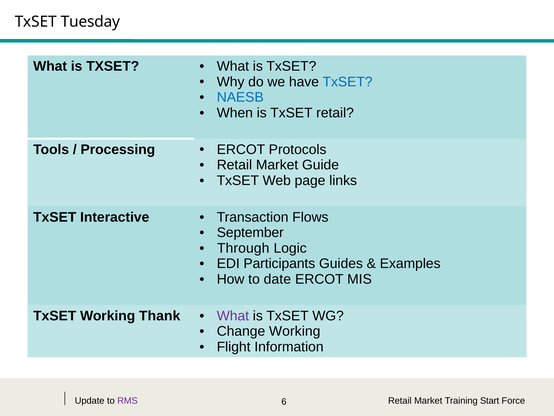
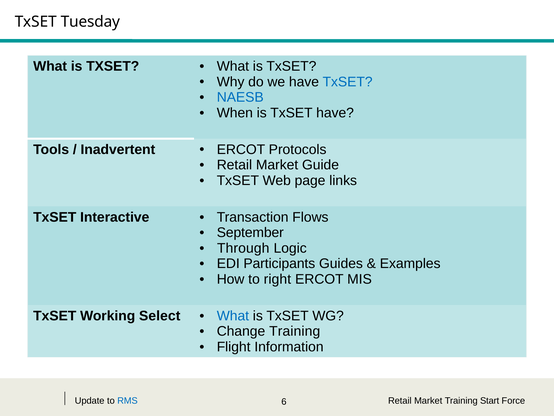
TxSET retail: retail -> have
Processing: Processing -> Inadvertent
date: date -> right
Thank: Thank -> Select
What at (233, 315) colour: purple -> blue
Change Working: Working -> Training
RMS colour: purple -> blue
